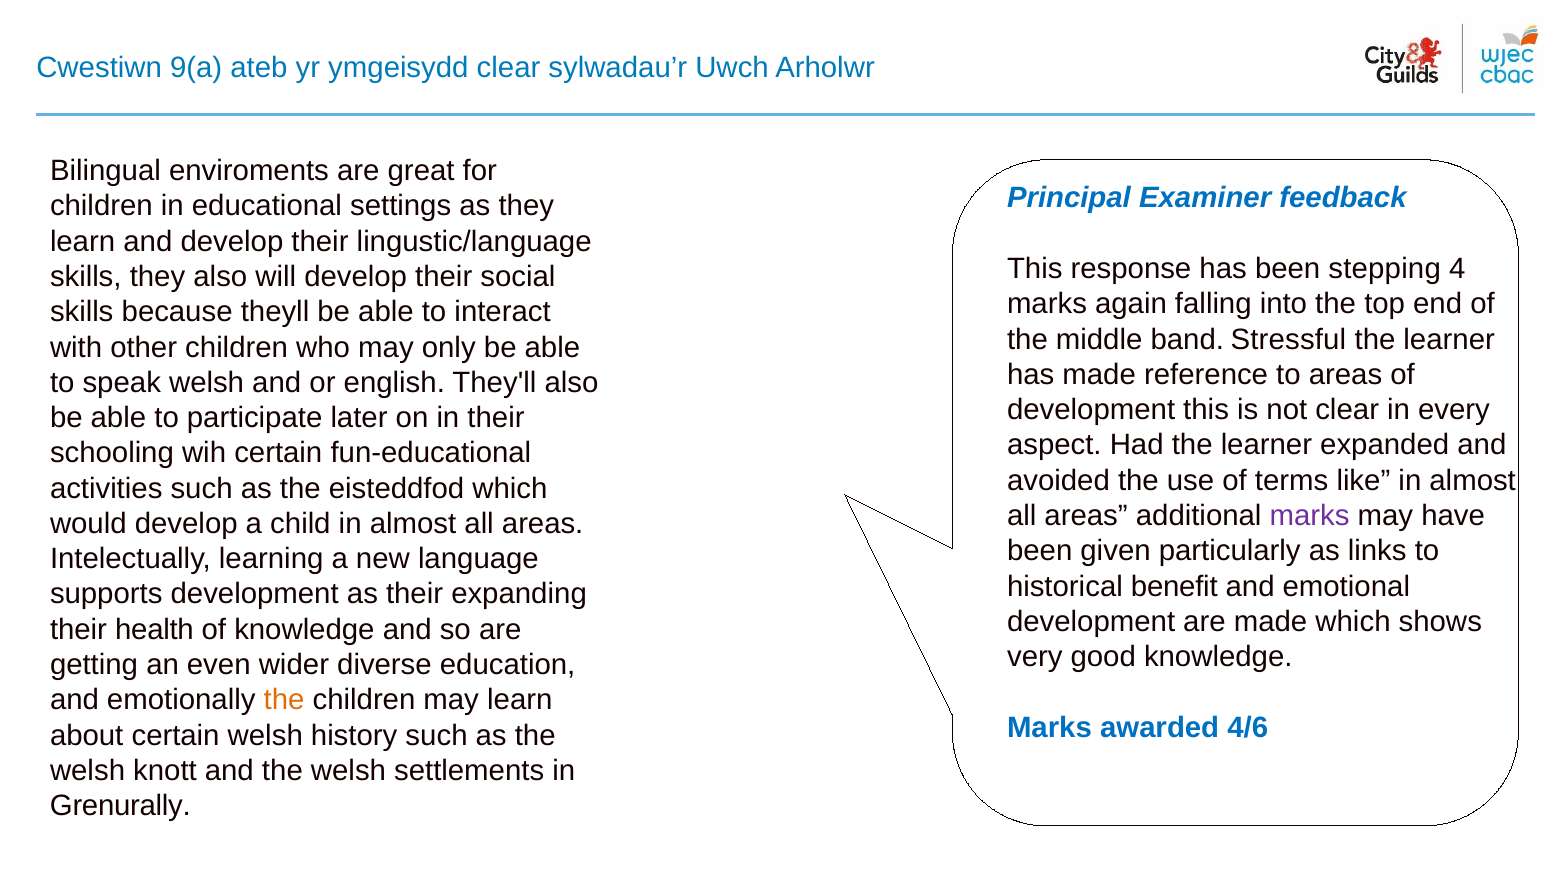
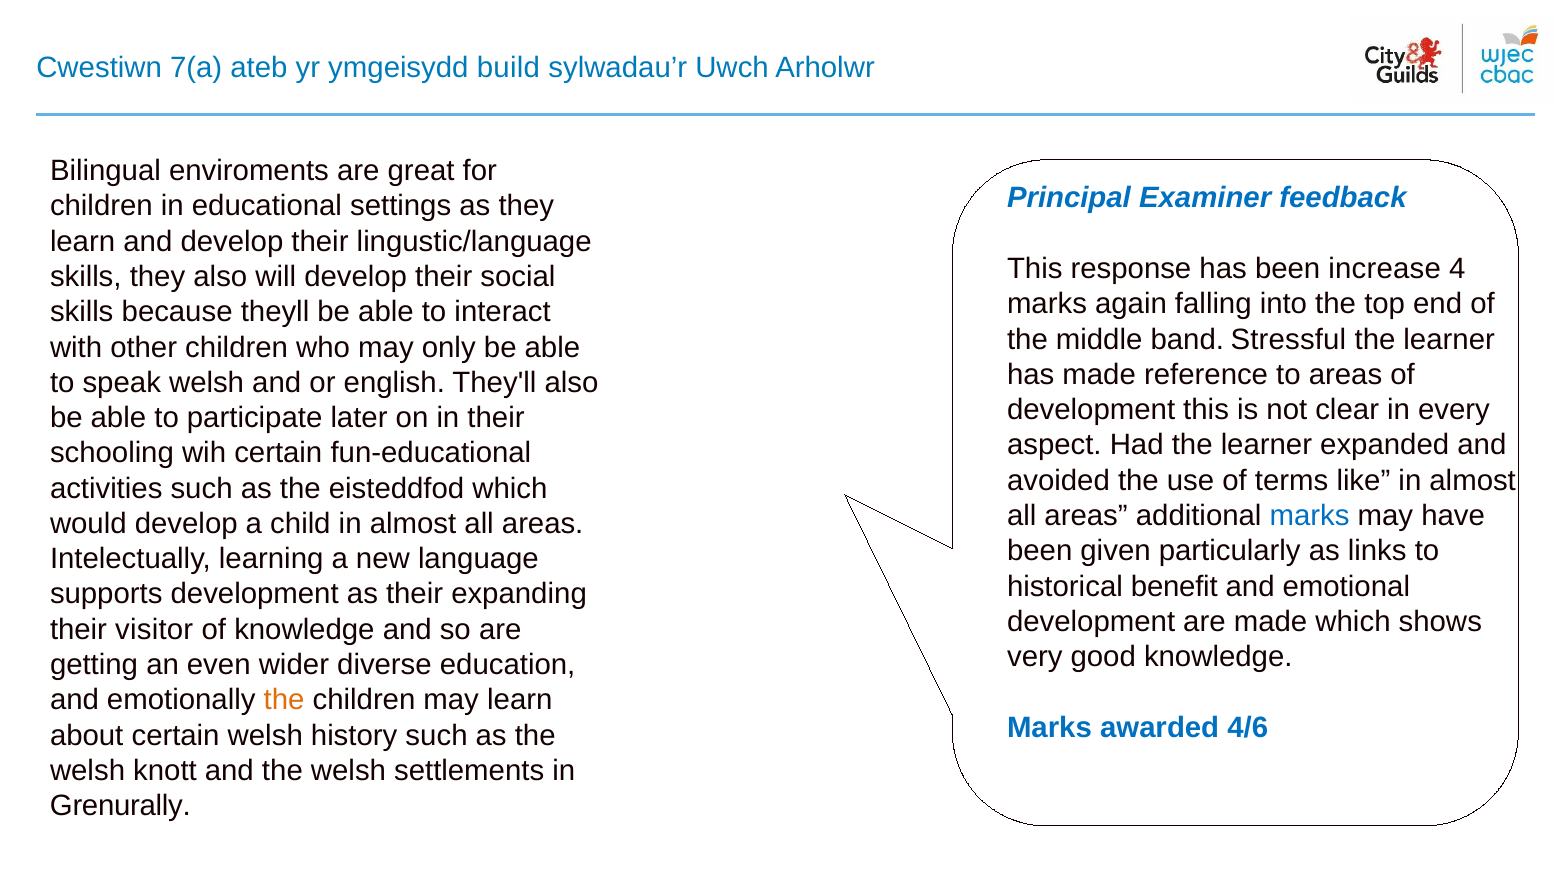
9(a: 9(a -> 7(a
ymgeisydd clear: clear -> build
stepping: stepping -> increase
marks at (1310, 515) colour: purple -> blue
health: health -> visitor
